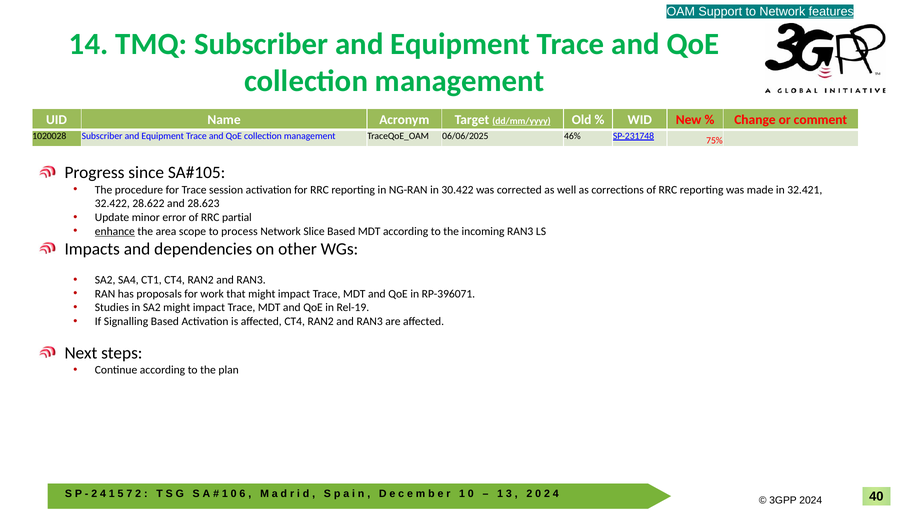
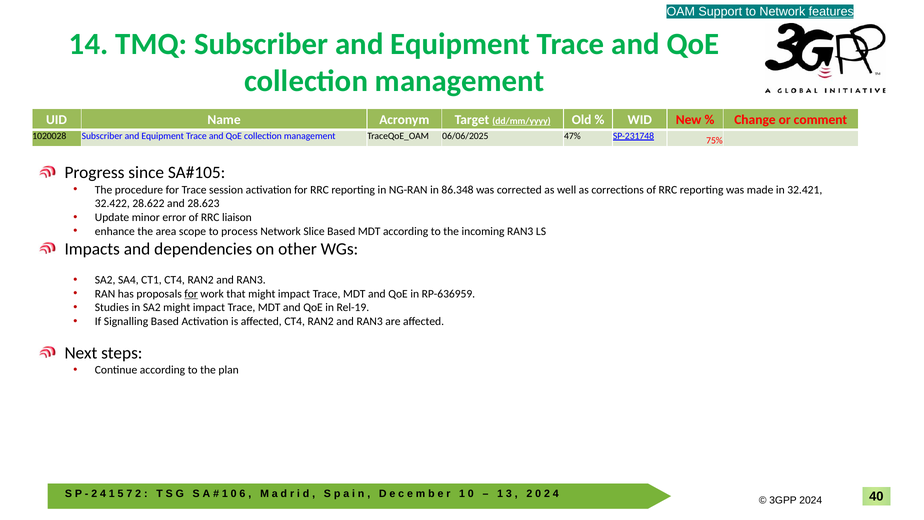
46%: 46% -> 47%
30.422: 30.422 -> 86.348
partial: partial -> liaison
enhance underline: present -> none
for at (191, 294) underline: none -> present
RP-396071: RP-396071 -> RP-636959
